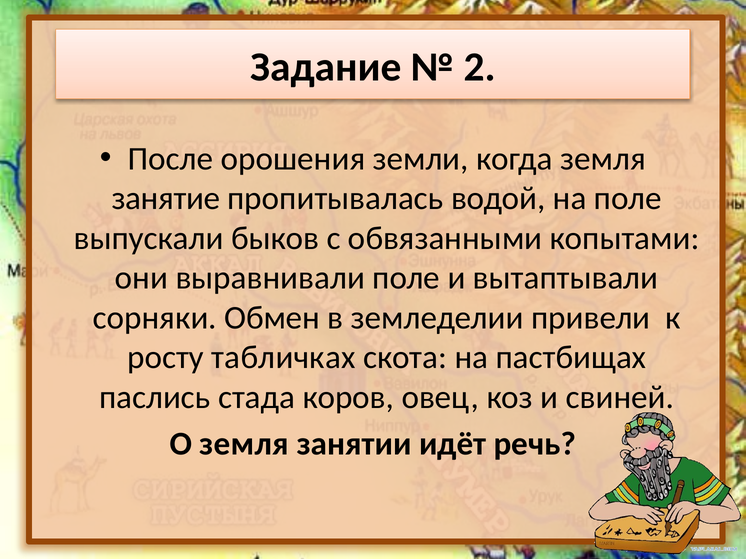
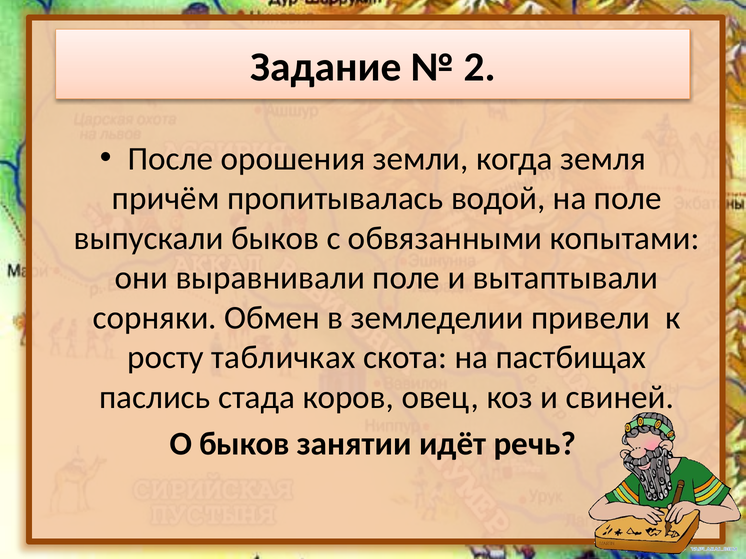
занятие: занятие -> причём
О земля: земля -> быков
